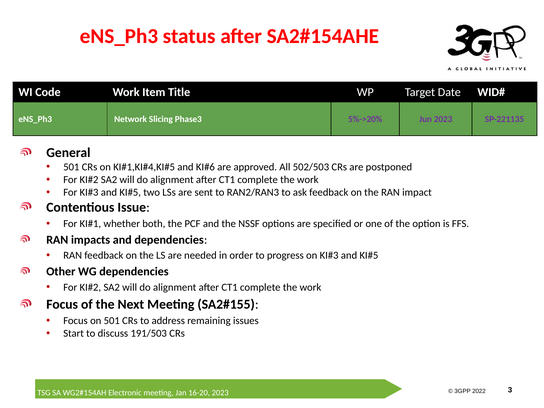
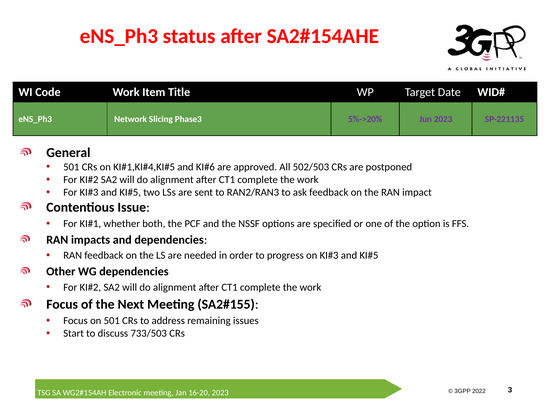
191/503: 191/503 -> 733/503
